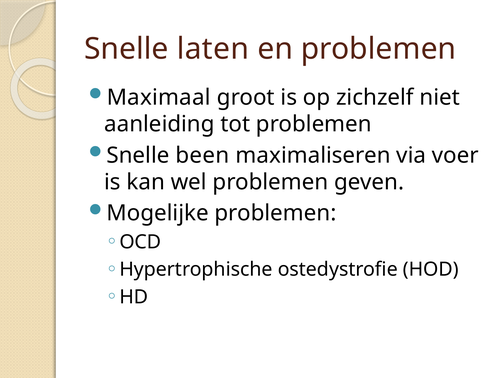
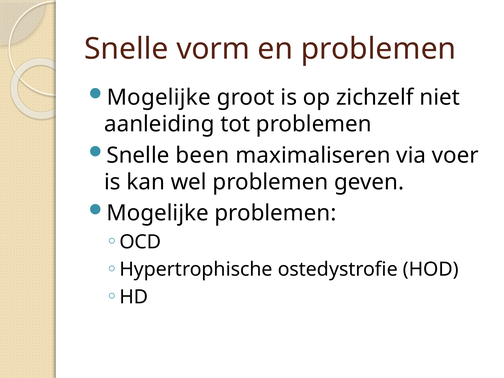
laten: laten -> vorm
Maximaal at (159, 97): Maximaal -> Mogelijke
